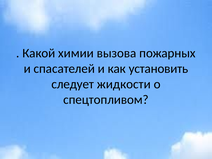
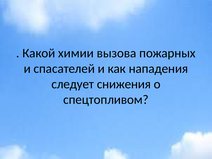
установить: установить -> нападения
жидкости: жидкости -> снижения
